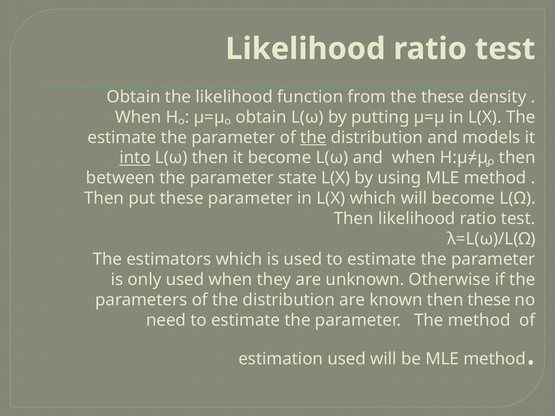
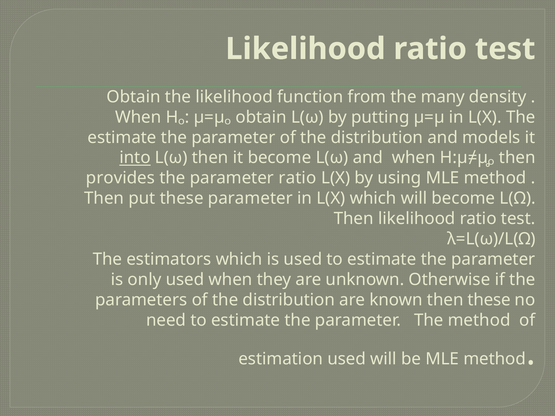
the these: these -> many
the at (313, 138) underline: present -> none
between: between -> provides
parameter state: state -> ratio
